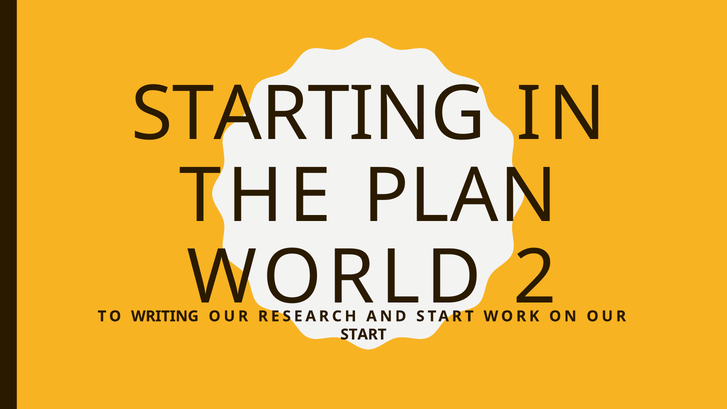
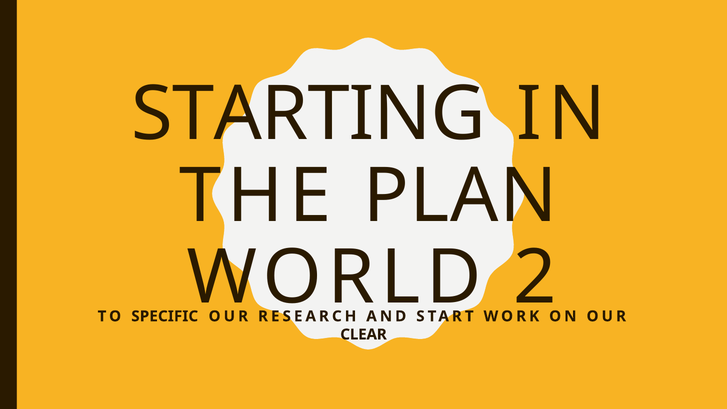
WRITING: WRITING -> SPECIFIC
START at (363, 334): START -> CLEAR
